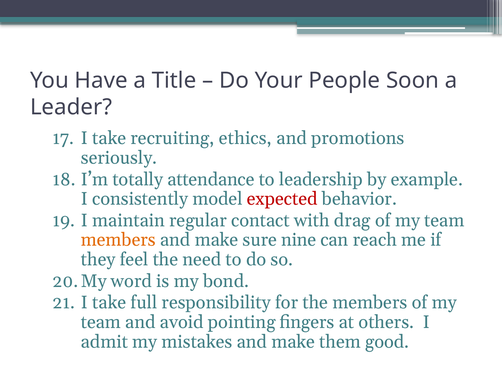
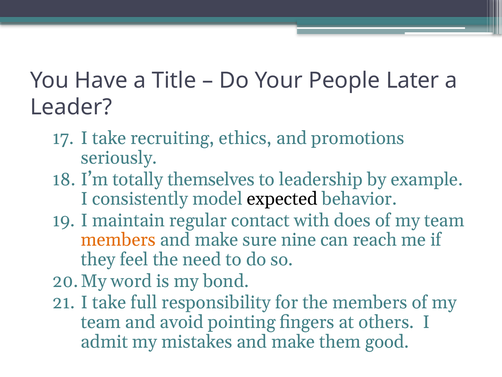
Soon: Soon -> Later
attendance: attendance -> themselves
expected colour: red -> black
drag: drag -> does
